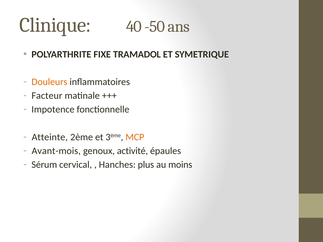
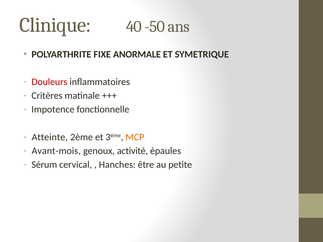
TRAMADOL: TRAMADOL -> ANORMALE
Douleurs colour: orange -> red
Facteur: Facteur -> Critères
plus: plus -> être
moins: moins -> petite
